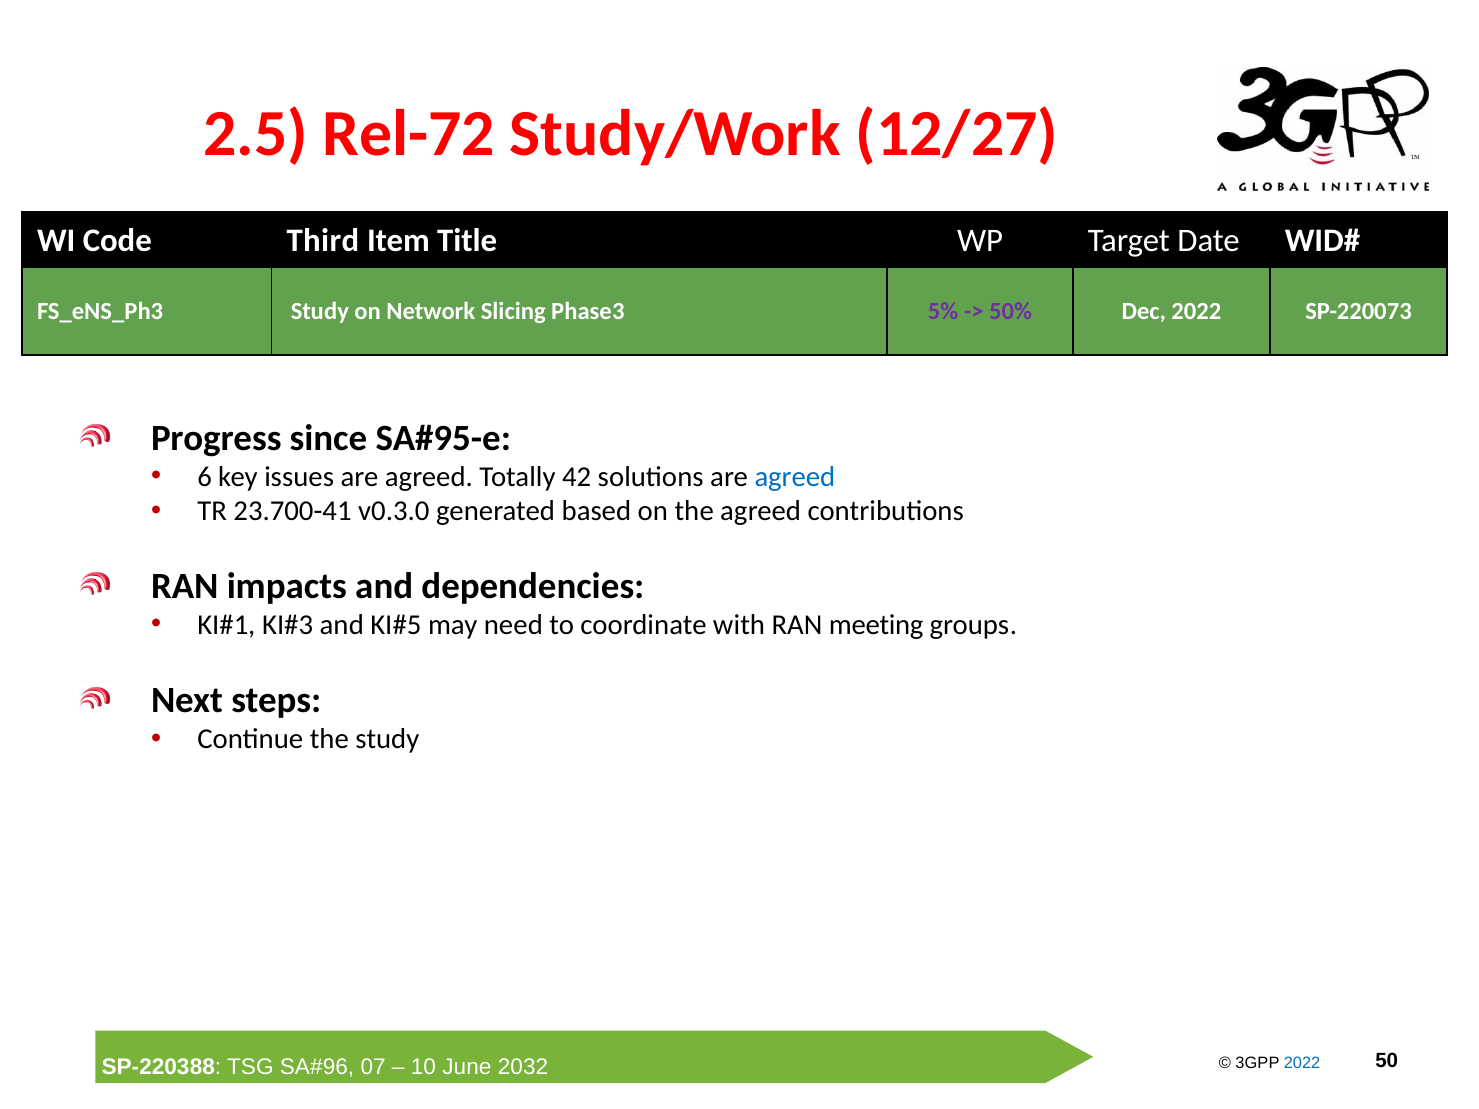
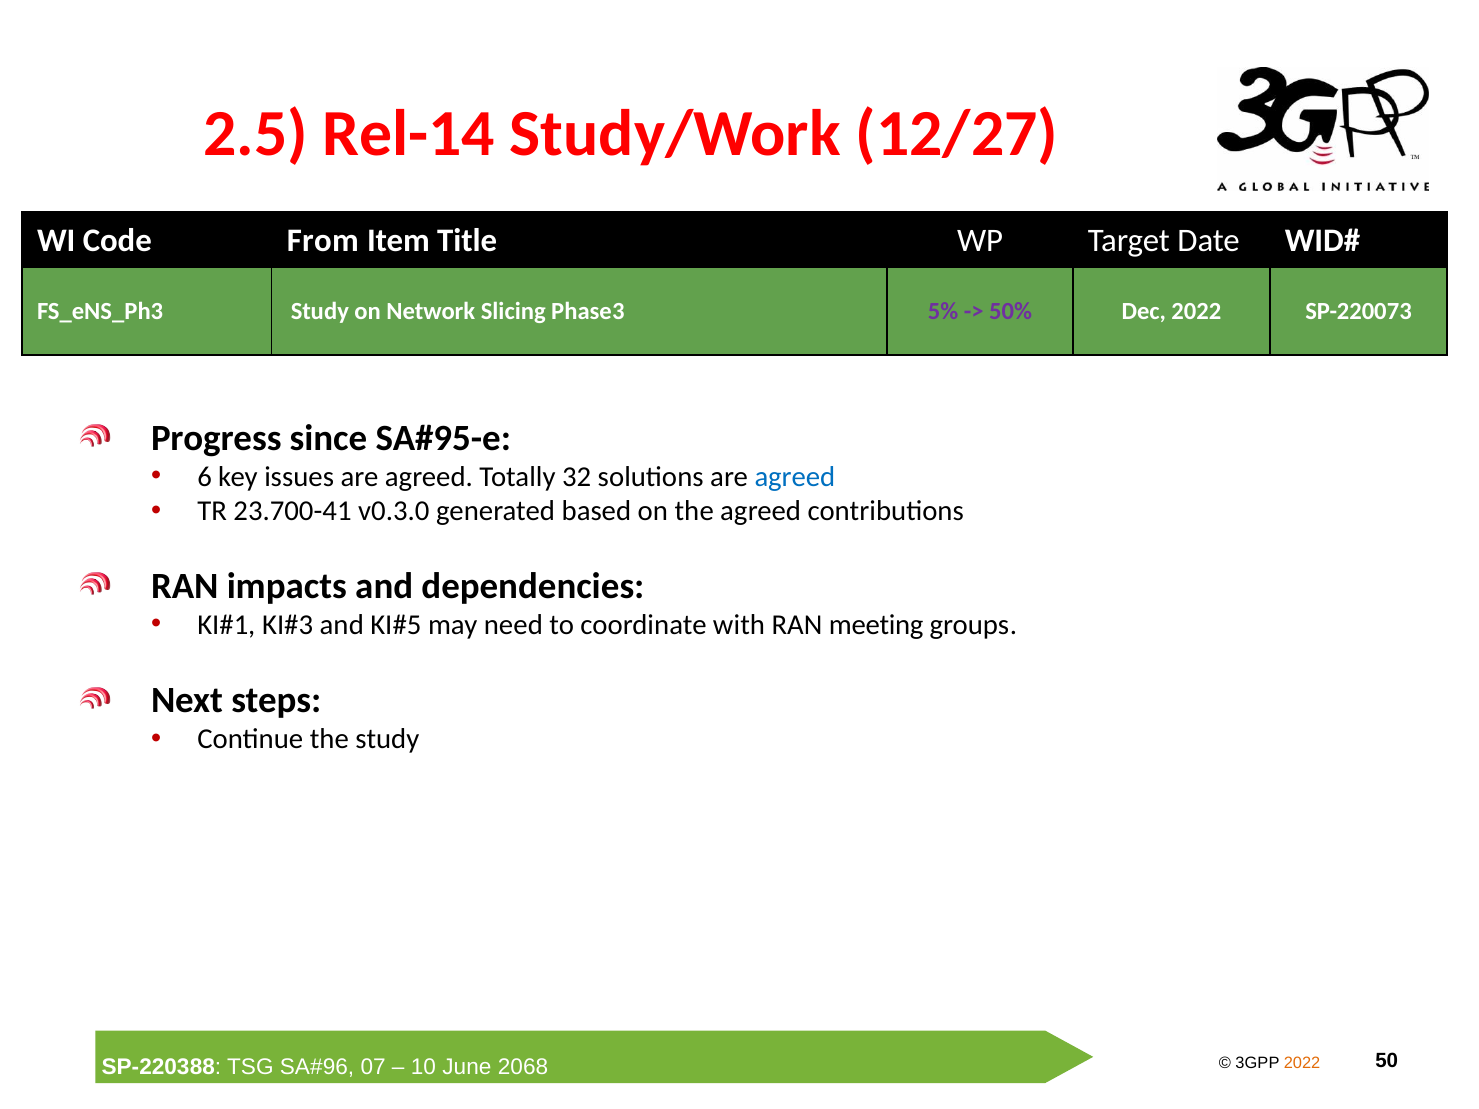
Rel-72: Rel-72 -> Rel-14
Third: Third -> From
42: 42 -> 32
2022 at (1302, 1064) colour: blue -> orange
2032: 2032 -> 2068
